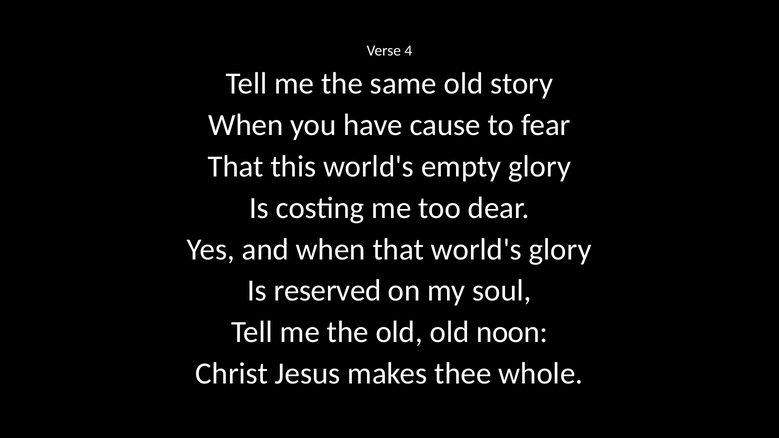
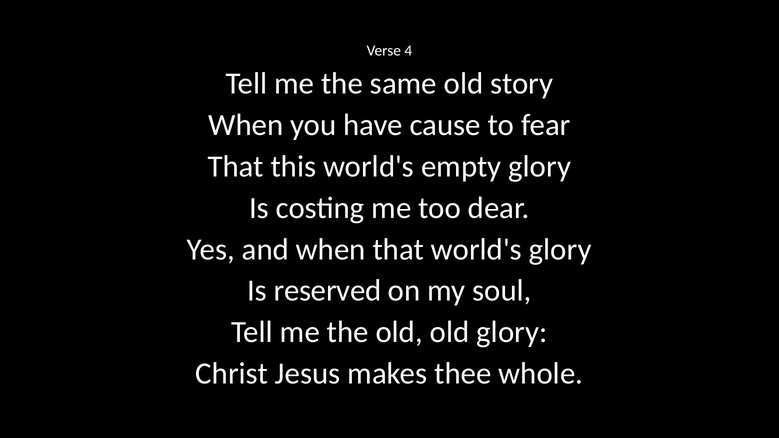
old noon: noon -> glory
